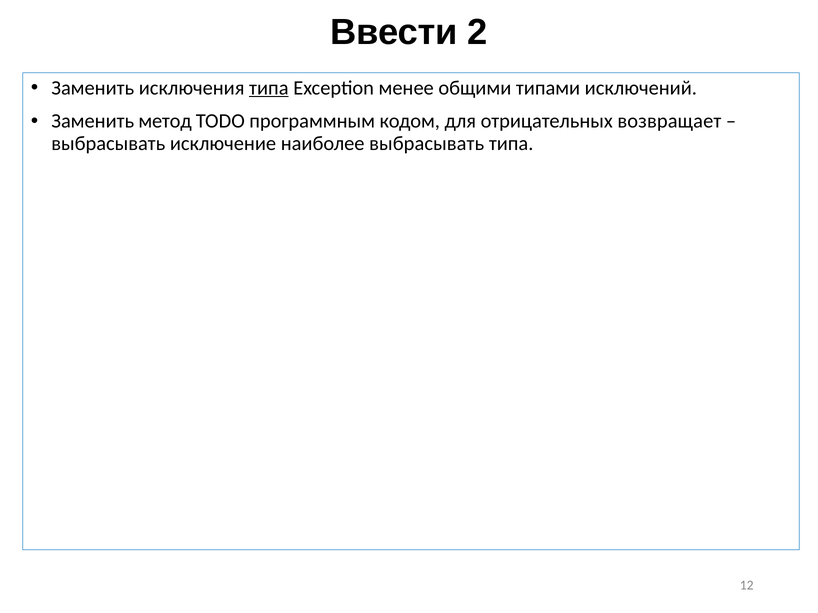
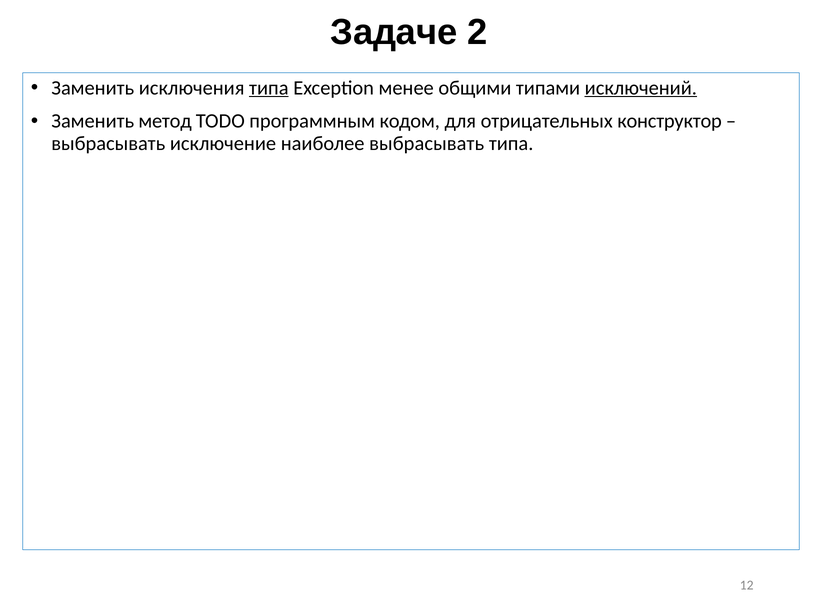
Ввести: Ввести -> Задаче
исключений underline: none -> present
возвращает: возвращает -> конструктор
